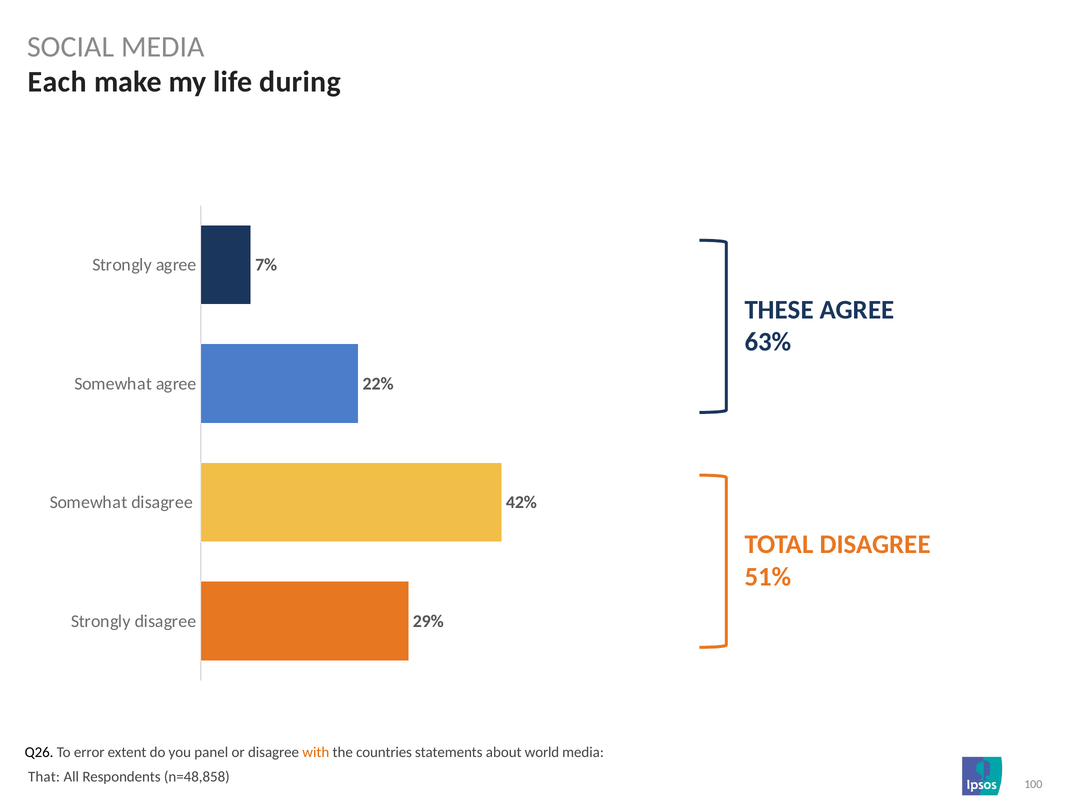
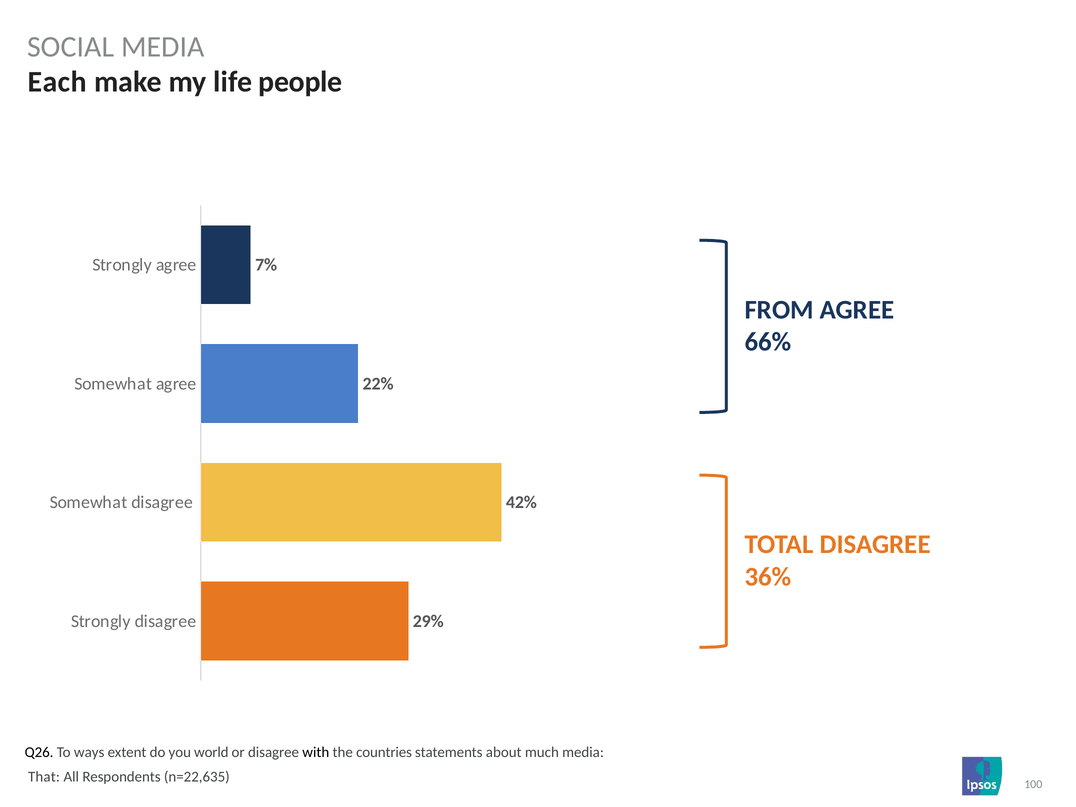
during: during -> people
THESE: THESE -> FROM
63%: 63% -> 66%
51%: 51% -> 36%
error: error -> ways
panel: panel -> world
with colour: orange -> black
world: world -> much
n=48,858: n=48,858 -> n=22,635
